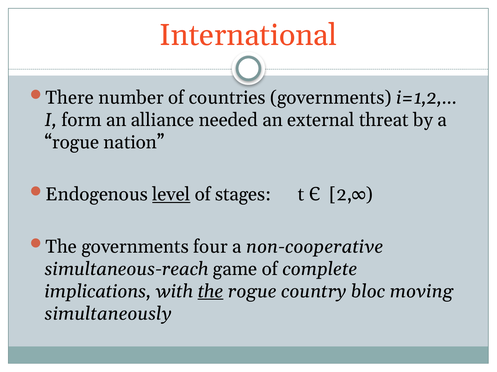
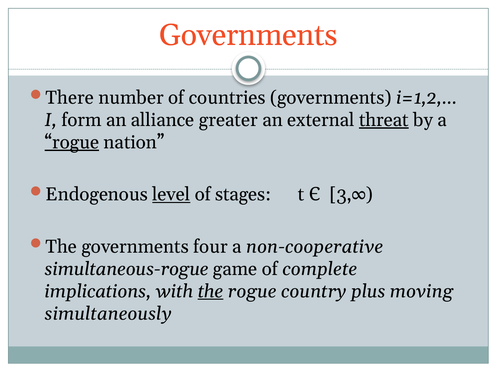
International at (248, 35): International -> Governments
needed: needed -> greater
threat underline: none -> present
rogue at (72, 143) underline: none -> present
2,∞: 2,∞ -> 3,∞
simultaneous-reach: simultaneous-reach -> simultaneous-rogue
bloc: bloc -> plus
